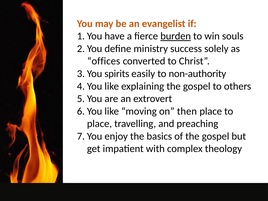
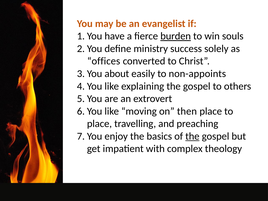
spirits: spirits -> about
non-authority: non-authority -> non-appoints
the at (192, 136) underline: none -> present
